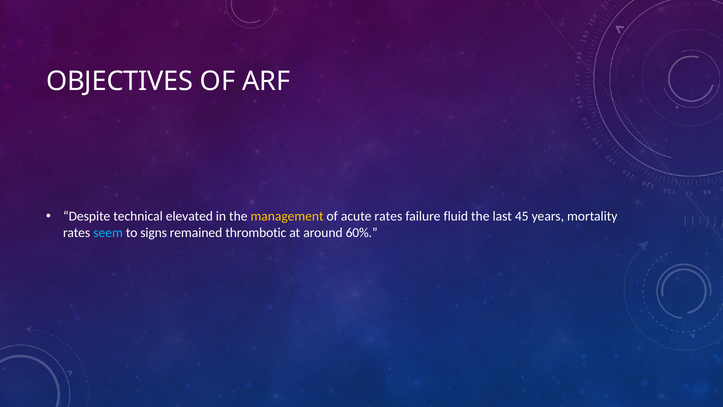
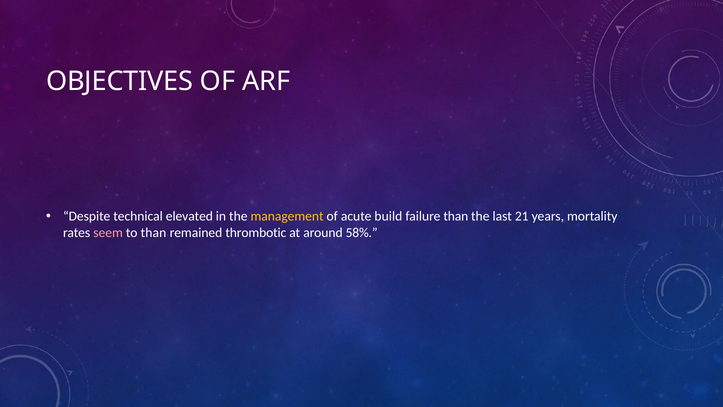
acute rates: rates -> build
failure fluid: fluid -> than
45: 45 -> 21
seem colour: light blue -> pink
to signs: signs -> than
60%: 60% -> 58%
